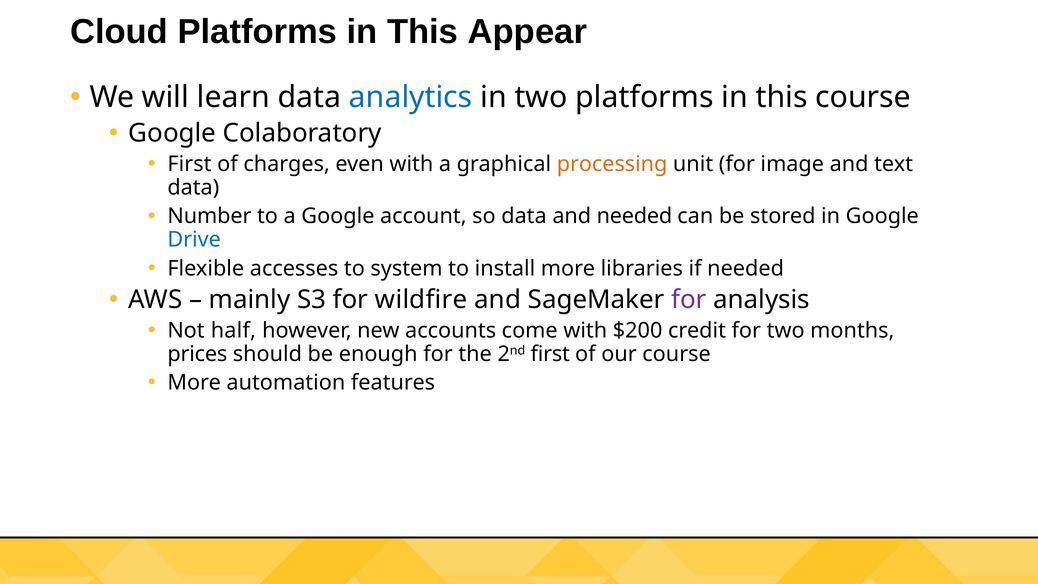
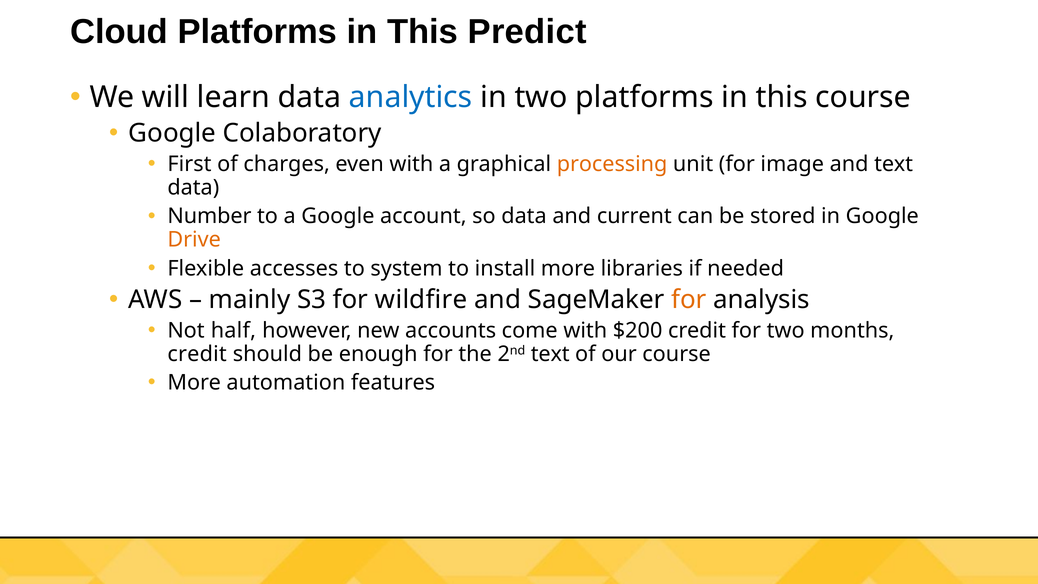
Appear: Appear -> Predict
and needed: needed -> current
Drive colour: blue -> orange
for at (689, 299) colour: purple -> orange
prices at (197, 354): prices -> credit
2nd first: first -> text
